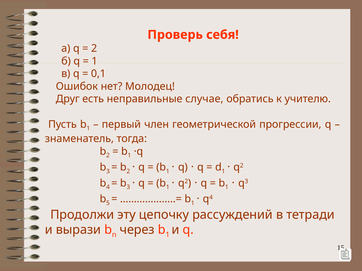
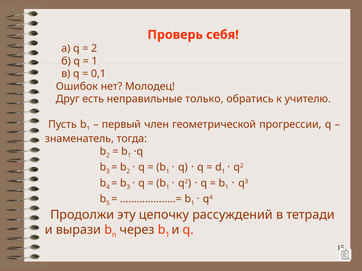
случае: случае -> только
